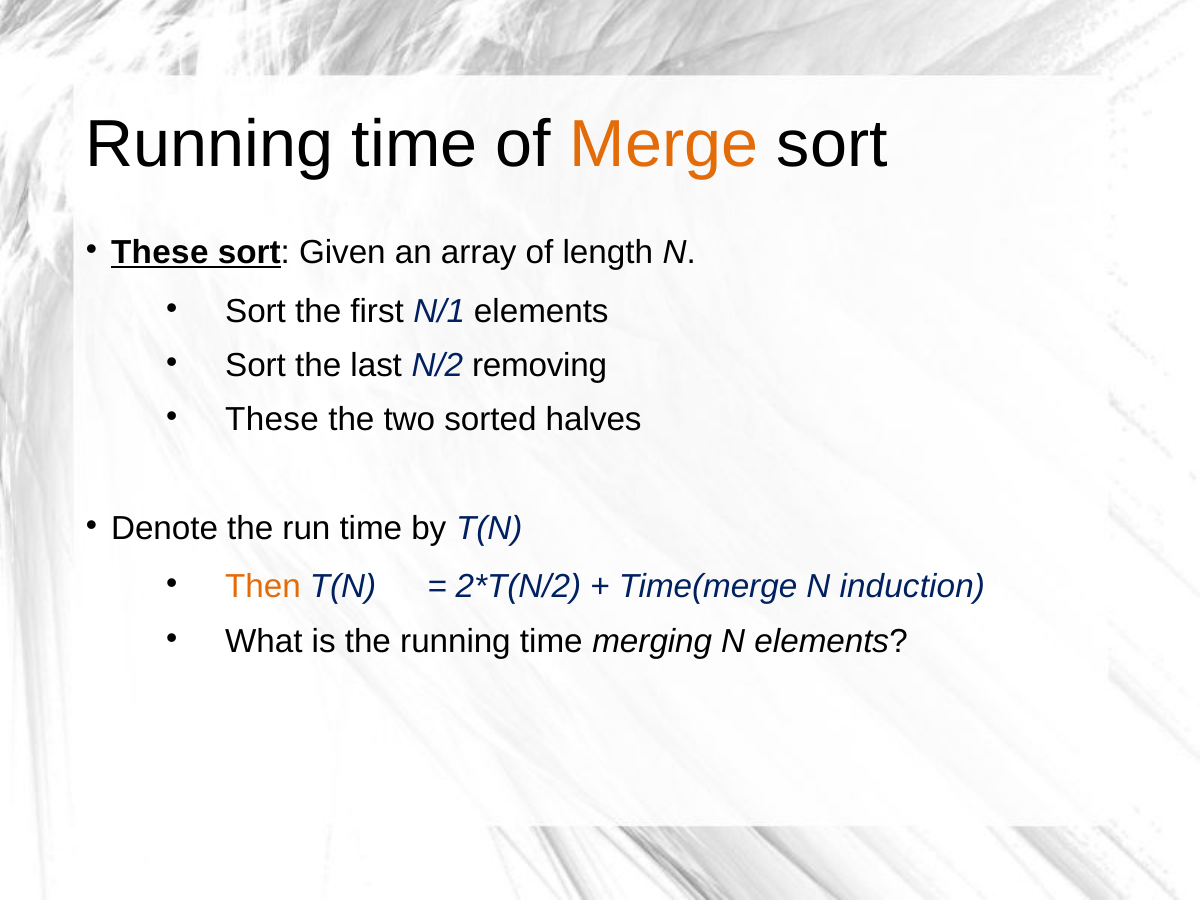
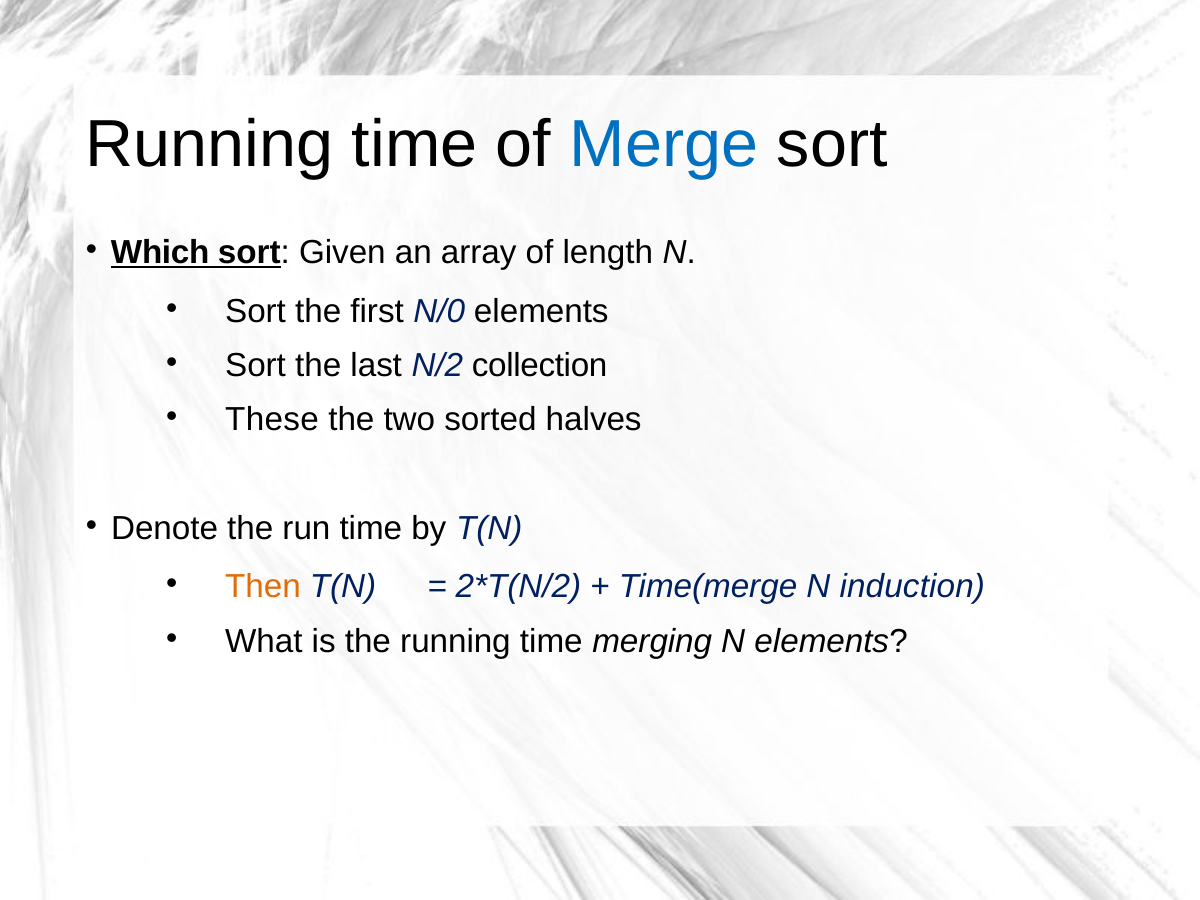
Merge colour: orange -> blue
These at (160, 252): These -> Which
N/1: N/1 -> N/0
removing: removing -> collection
